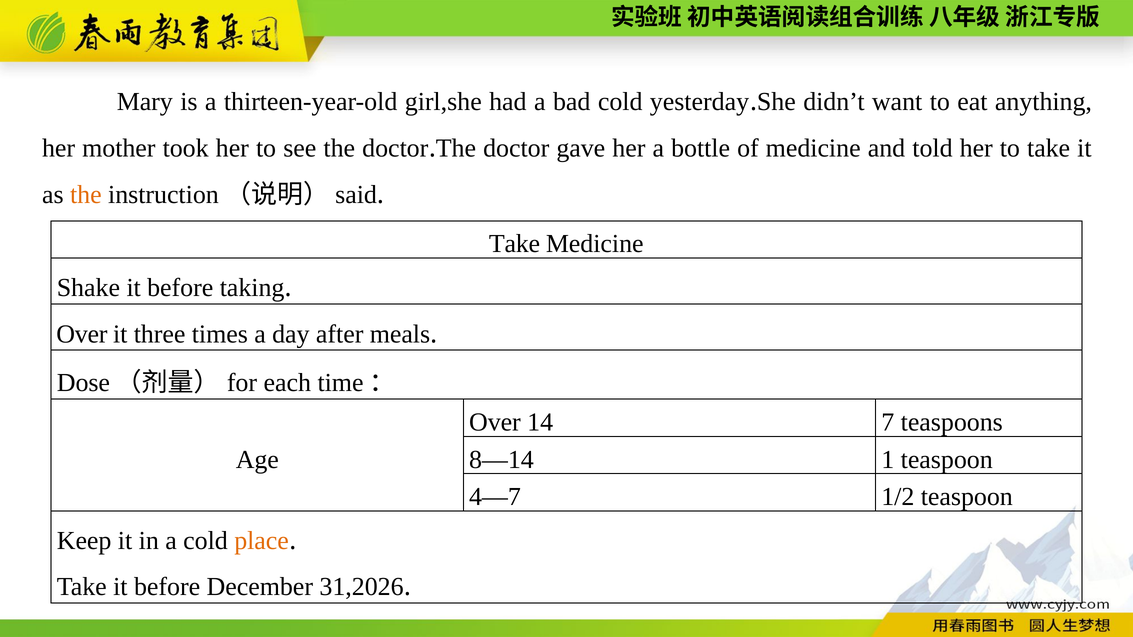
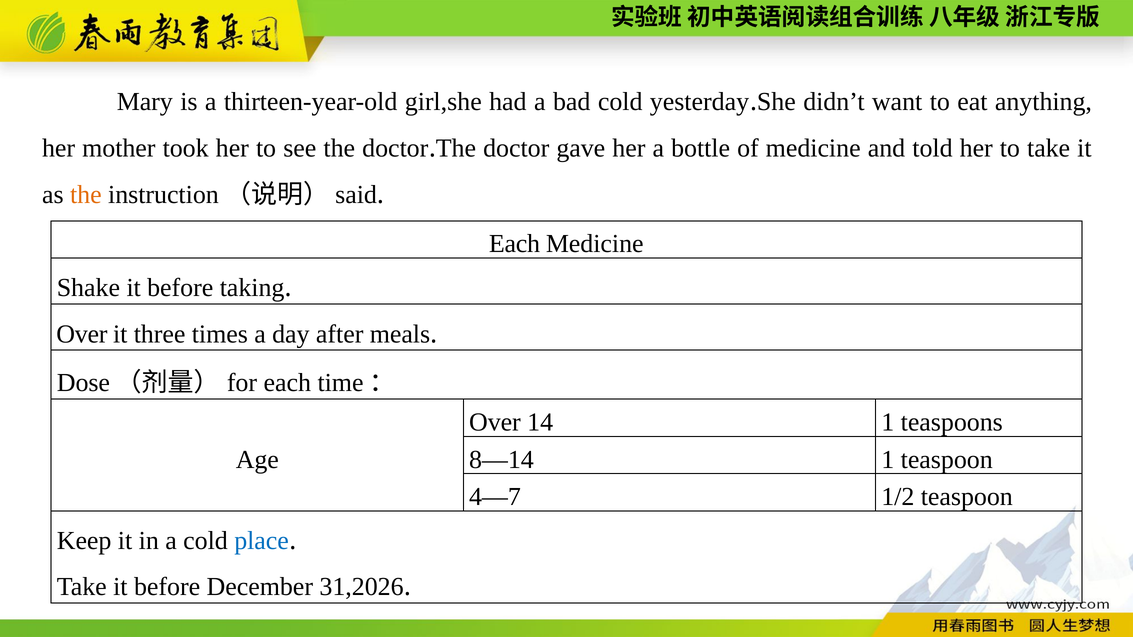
Take at (515, 244): Take -> Each
14 7: 7 -> 1
place colour: orange -> blue
